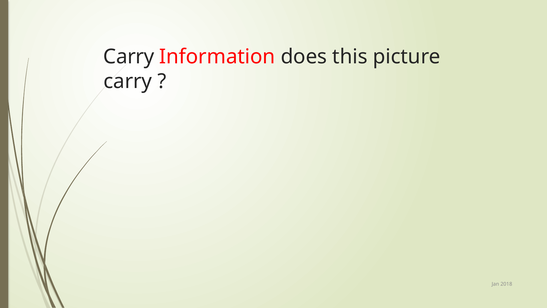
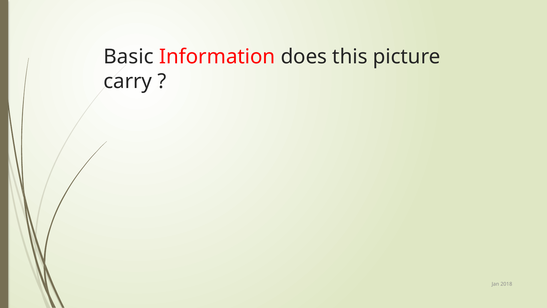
Carry at (129, 57): Carry -> Basic
